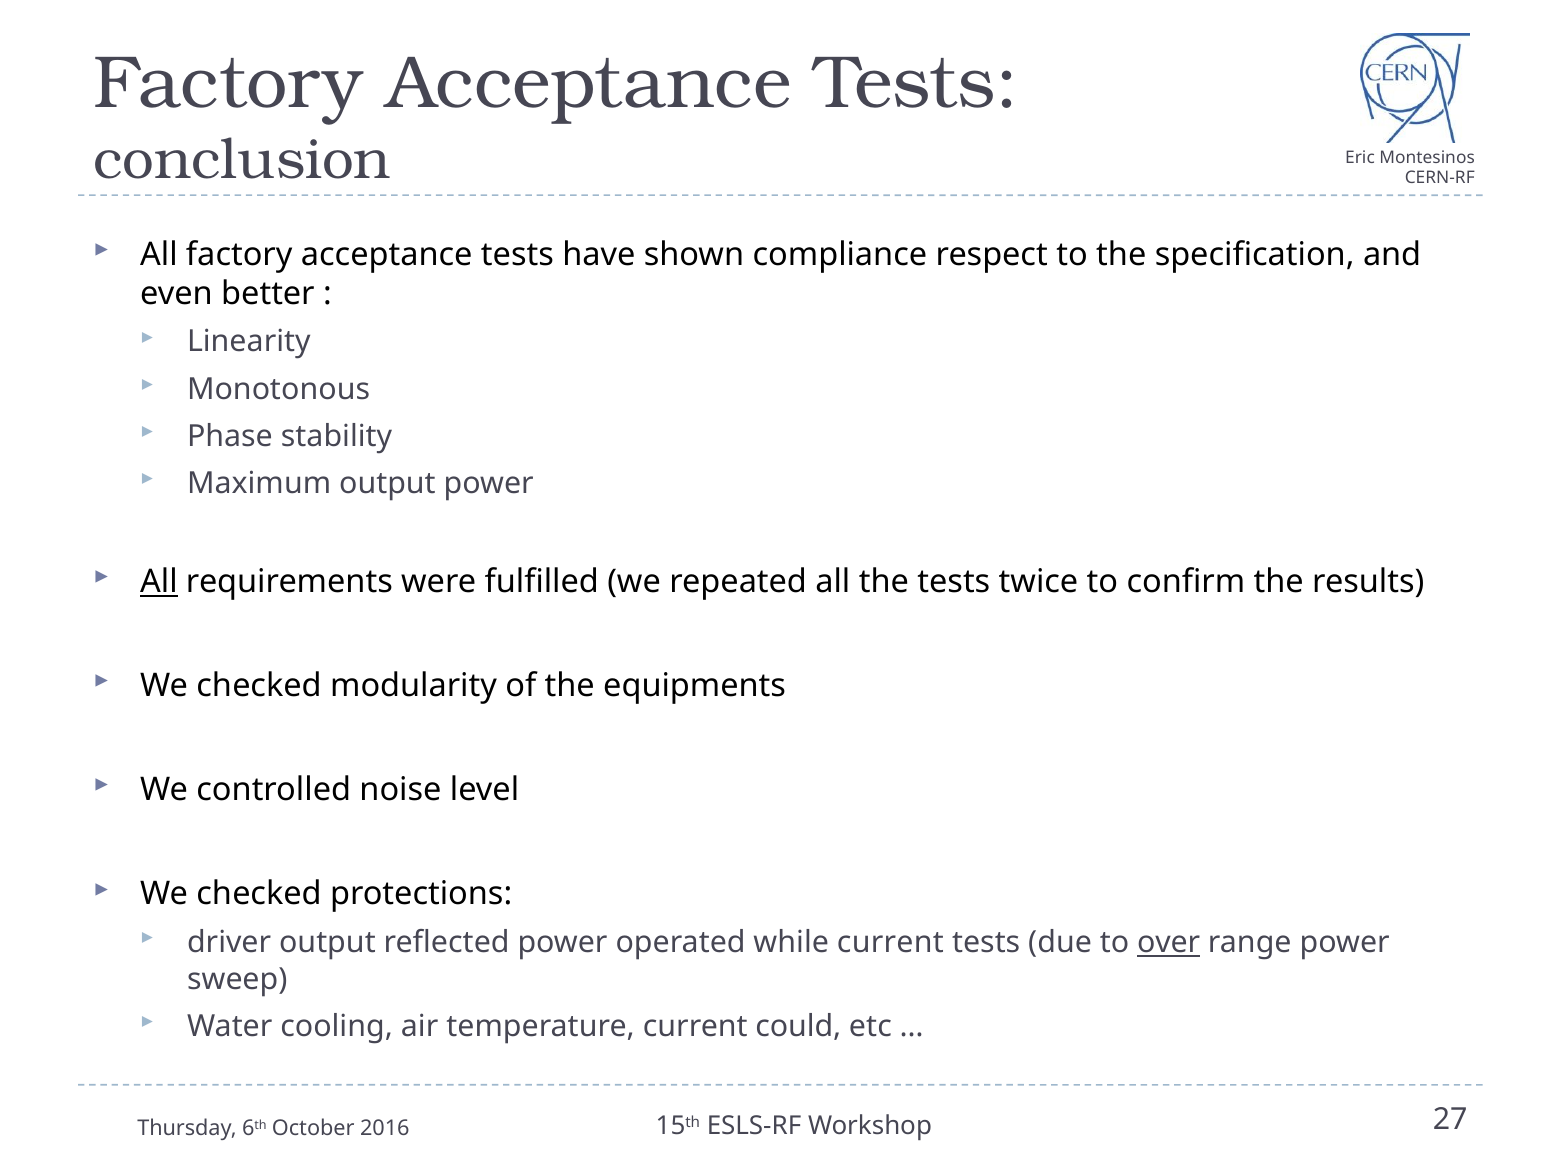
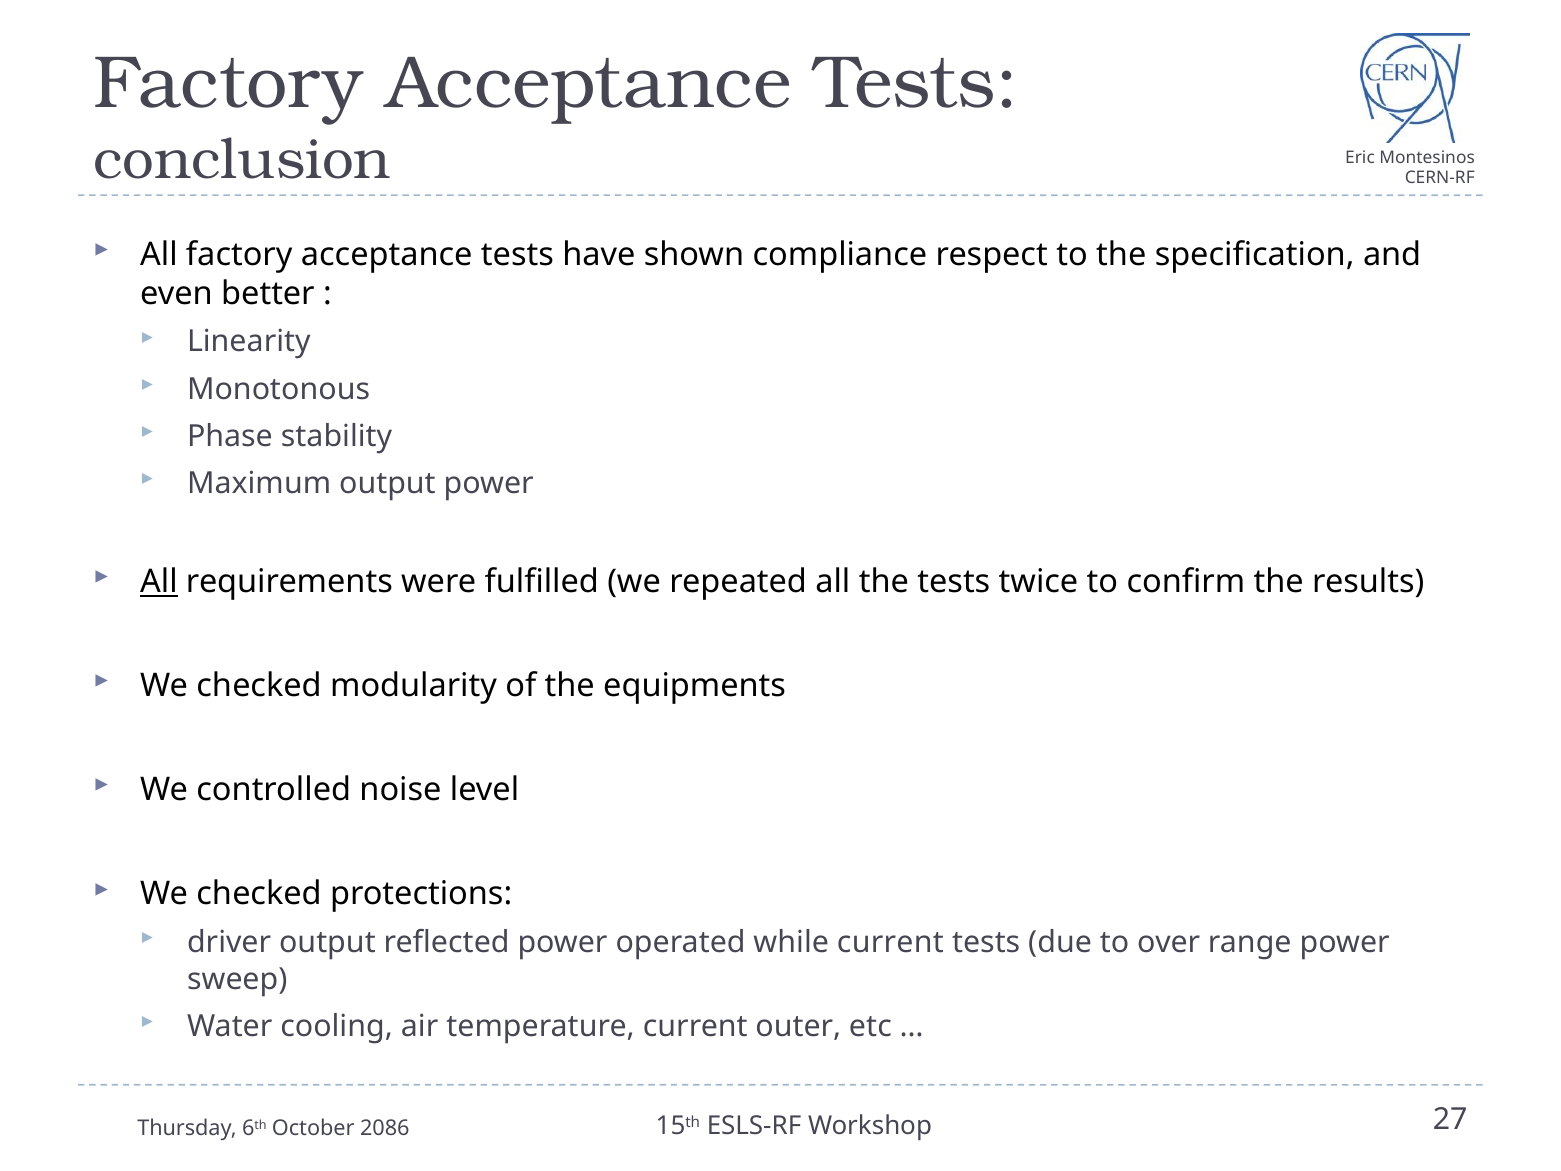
over underline: present -> none
could: could -> outer
2016: 2016 -> 2086
